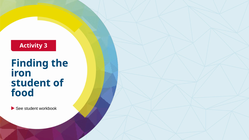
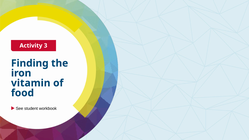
student at (31, 83): student -> vitamin
